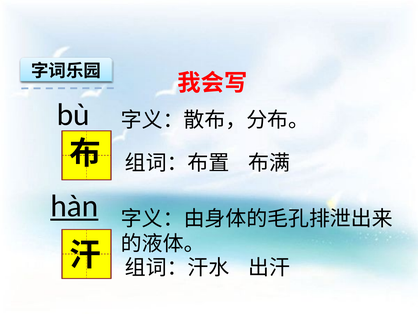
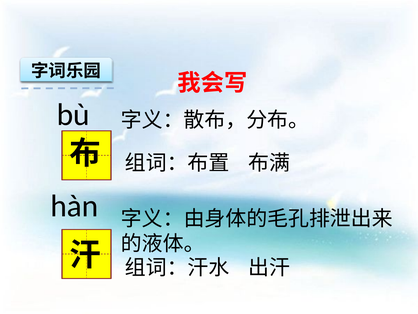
hàn underline: present -> none
